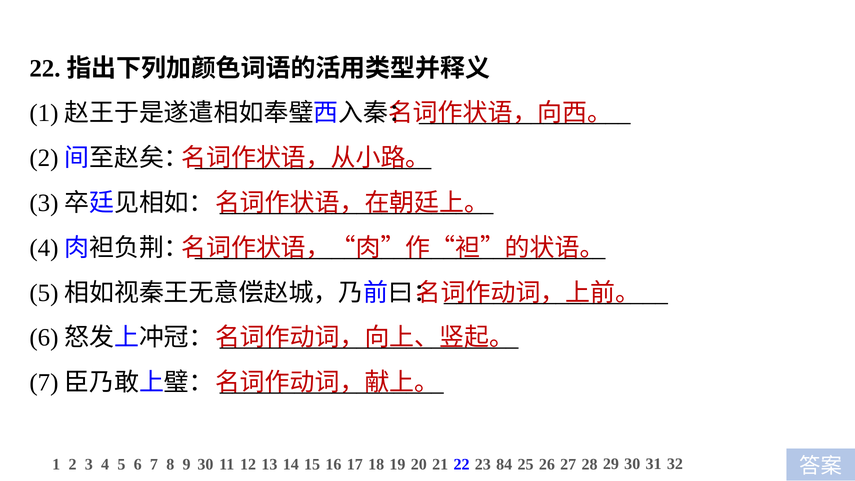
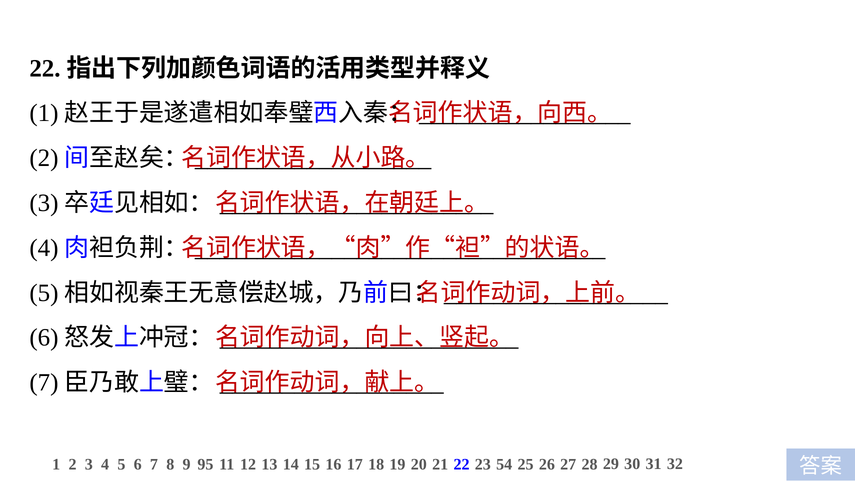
9 30: 30 -> 95
84: 84 -> 54
